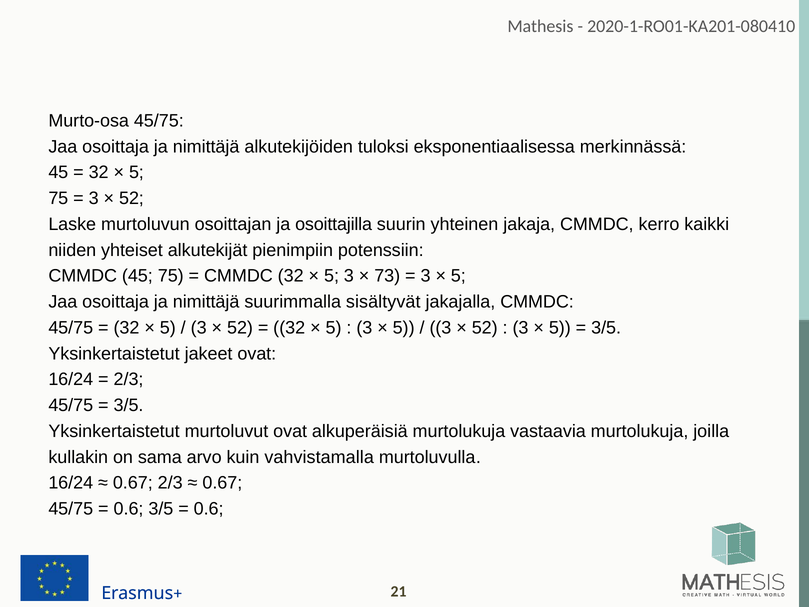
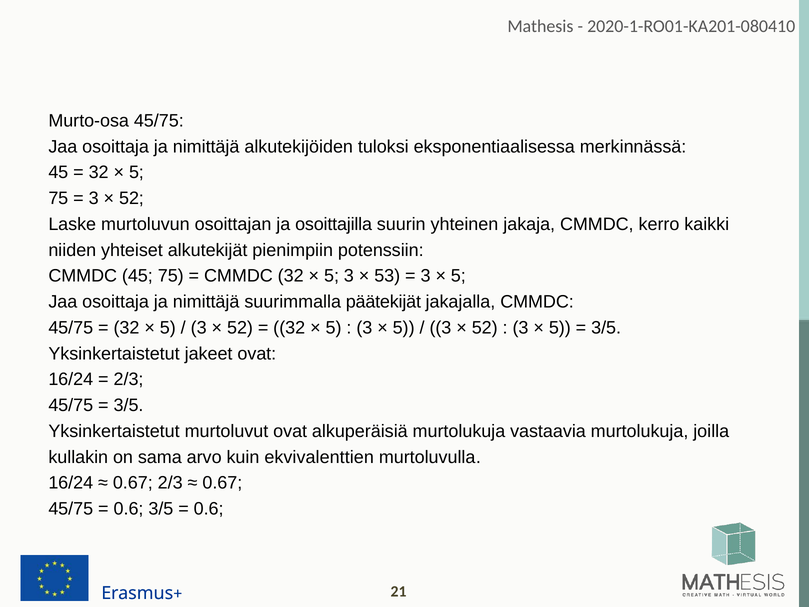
73: 73 -> 53
sisältyvät: sisältyvät -> päätekijät
vahvistamalla: vahvistamalla -> ekvivalenttien
